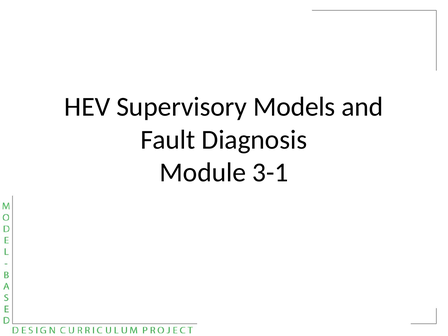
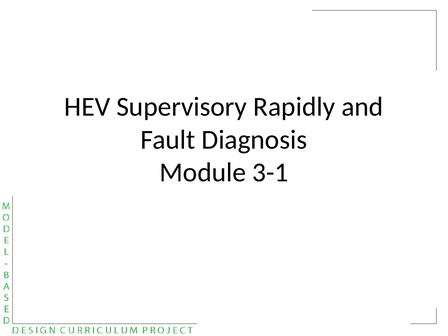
Models: Models -> Rapidly
